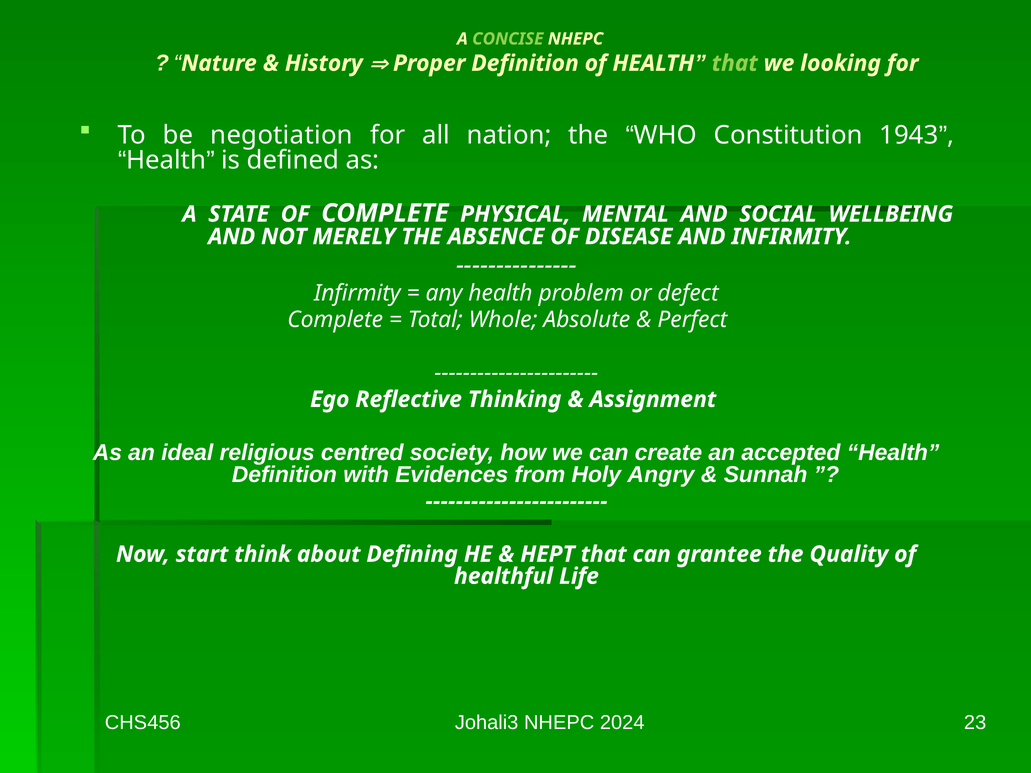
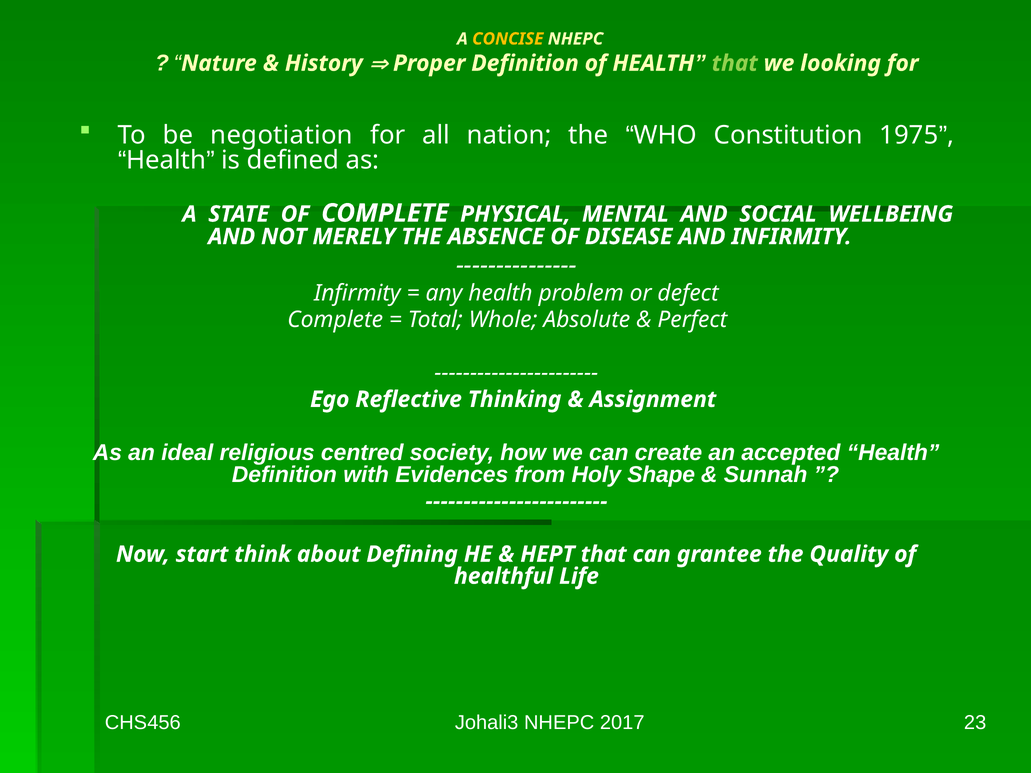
CONCISE colour: light green -> yellow
1943: 1943 -> 1975
Angry: Angry -> Shape
2024: 2024 -> 2017
